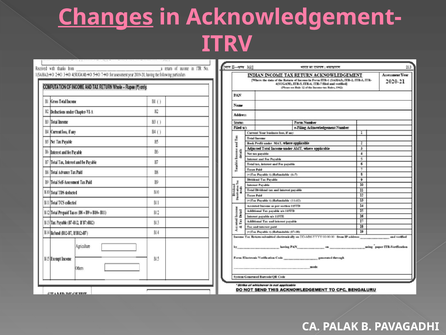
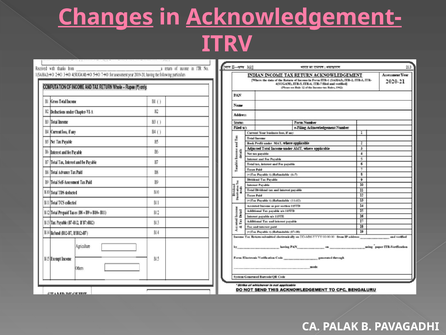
Acknowledgement- underline: none -> present
